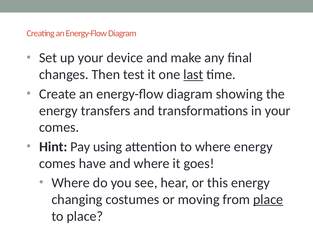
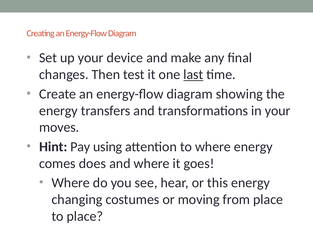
comes at (59, 127): comes -> moves
have: have -> does
place at (268, 199) underline: present -> none
